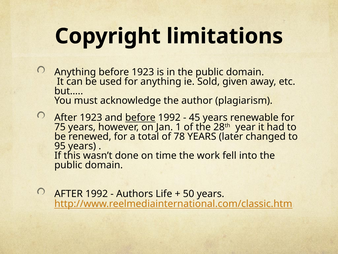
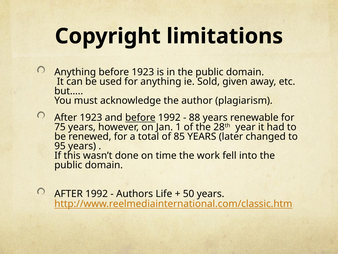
45: 45 -> 88
78: 78 -> 85
